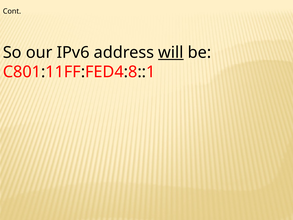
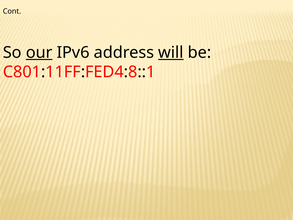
our underline: none -> present
